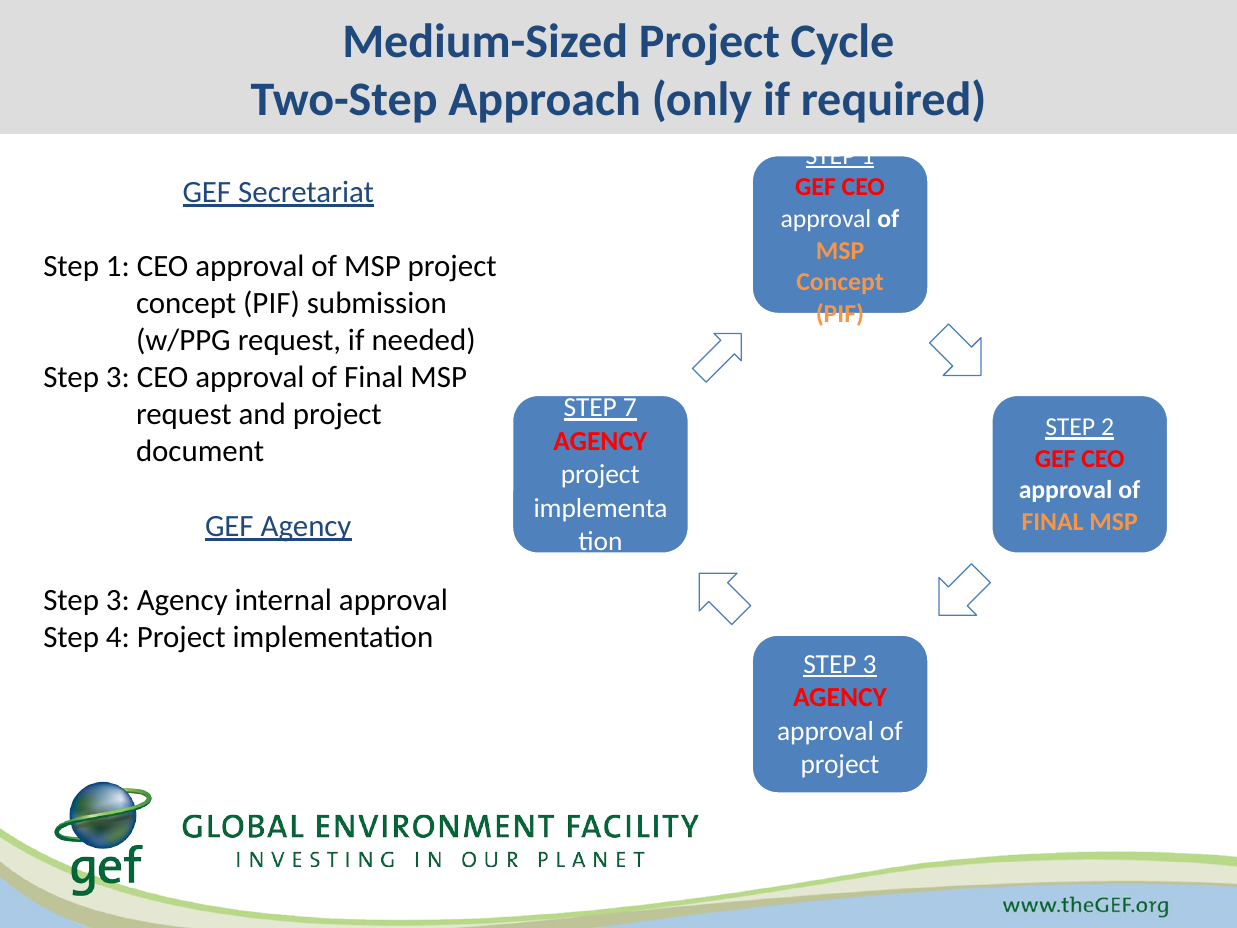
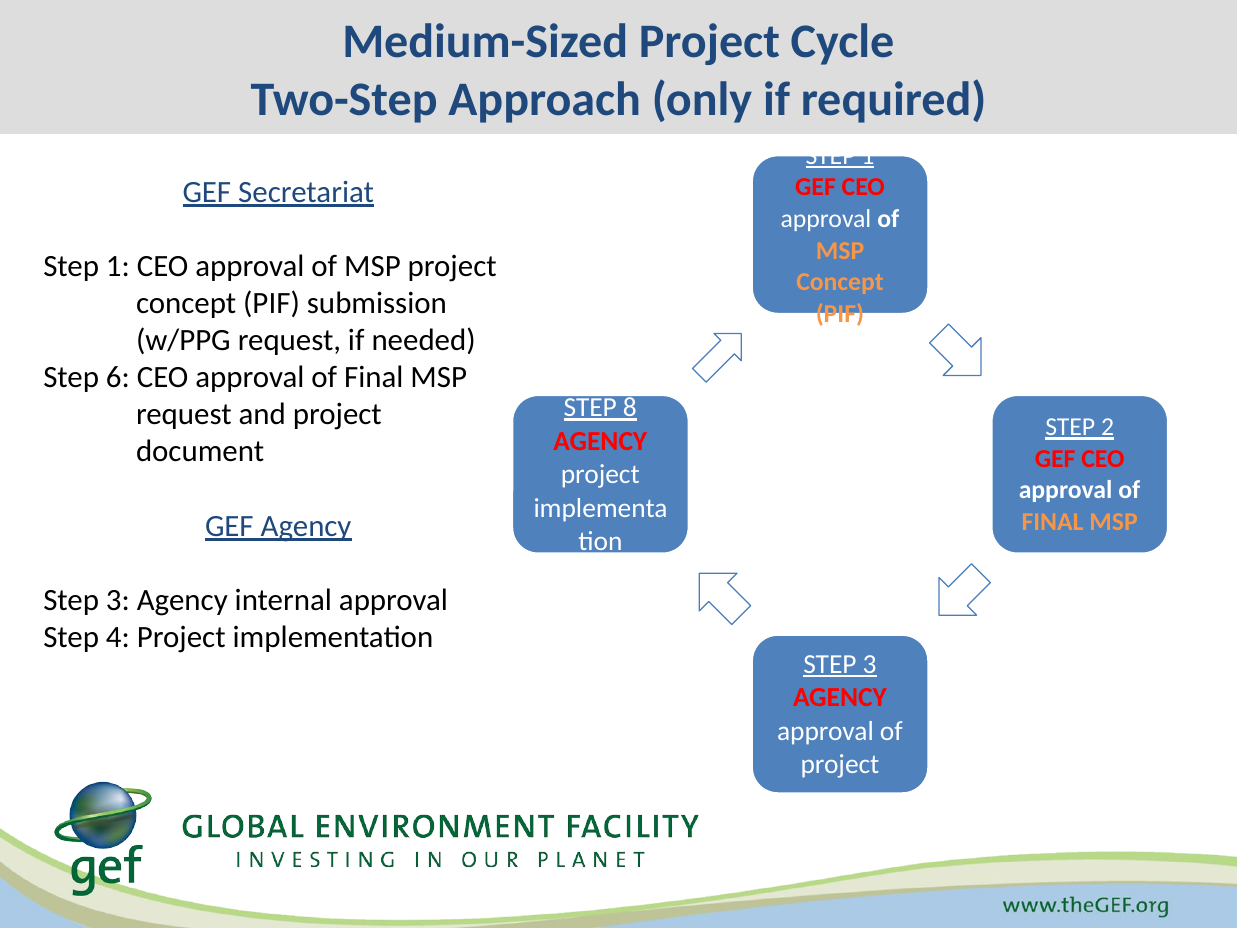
3 at (118, 377): 3 -> 6
7: 7 -> 8
